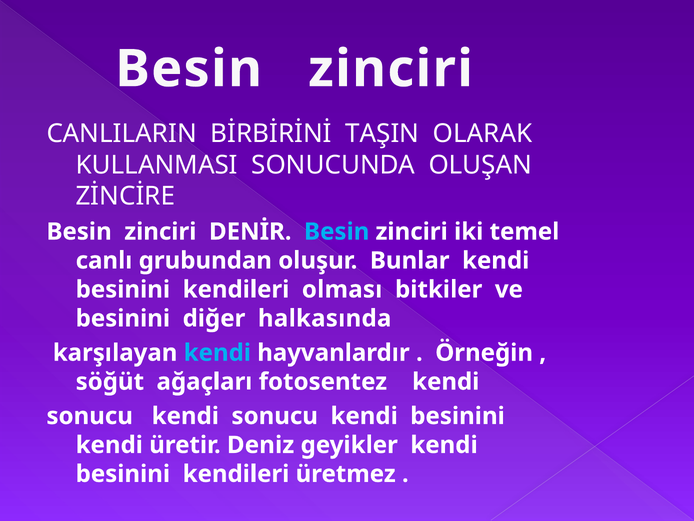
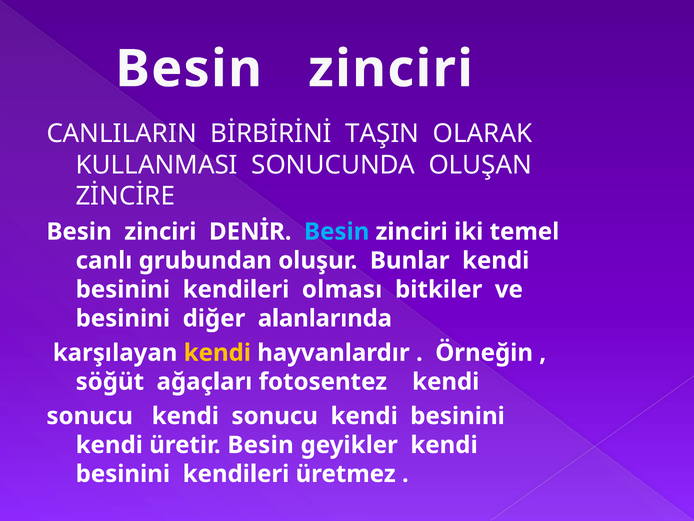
halkasında: halkasında -> alanlarında
kendi at (217, 352) colour: light blue -> yellow
üretir Deniz: Deniz -> Besin
